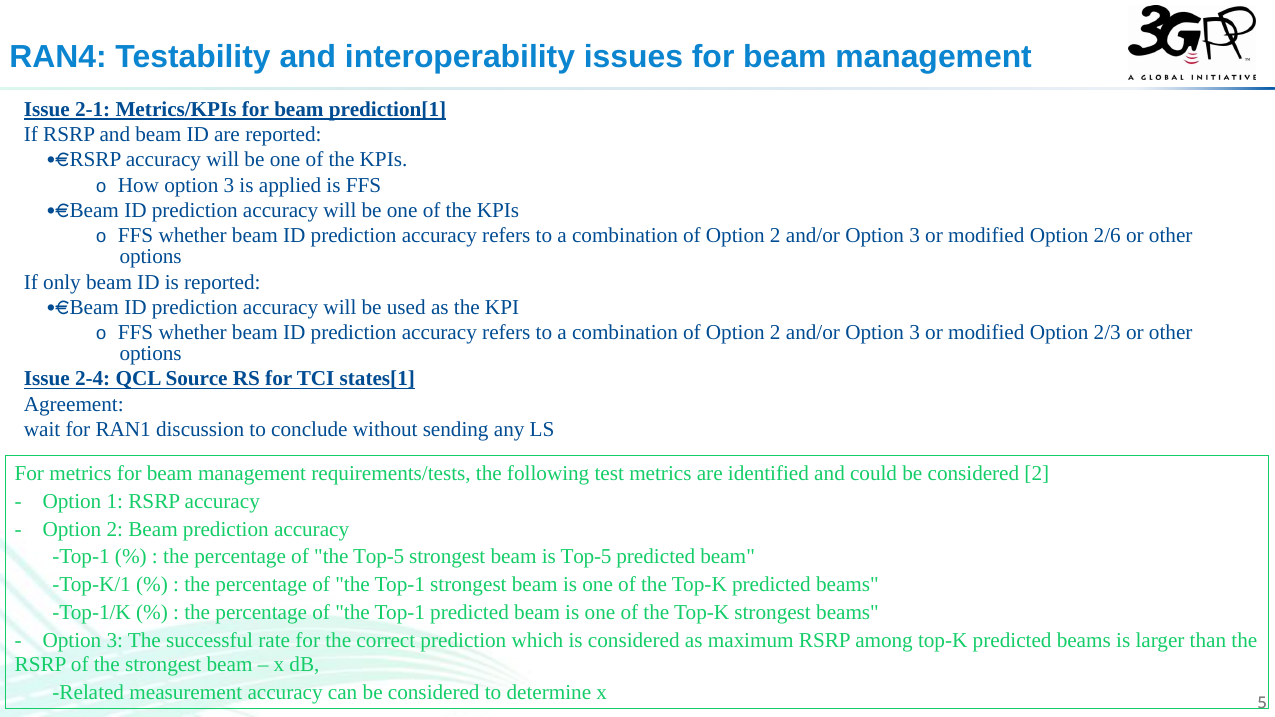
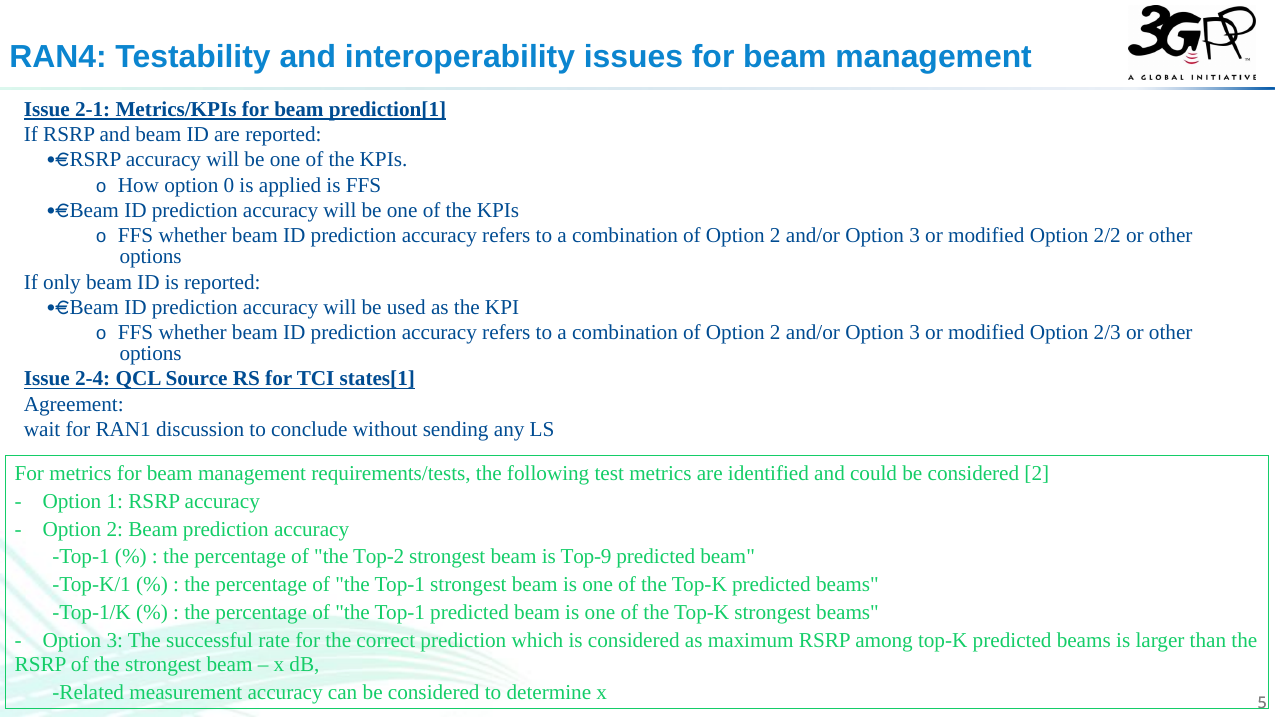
How option 3: 3 -> 0
2/6: 2/6 -> 2/2
the Top-5: Top-5 -> Top-2
is Top-5: Top-5 -> Top-9
